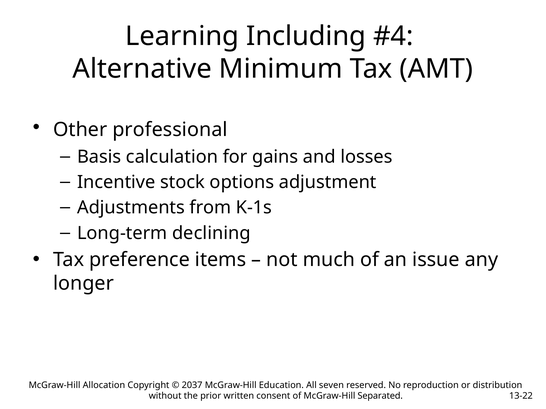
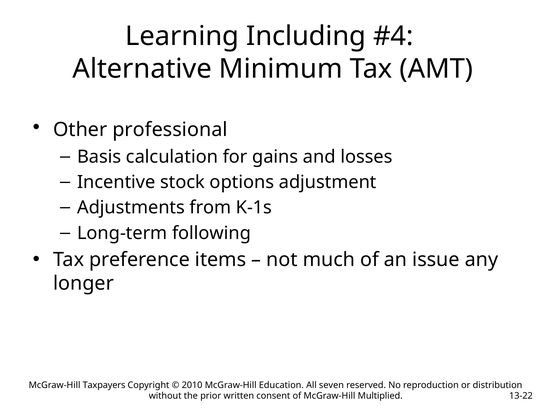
declining: declining -> following
Allocation: Allocation -> Taxpayers
2037: 2037 -> 2010
Separated: Separated -> Multiplied
